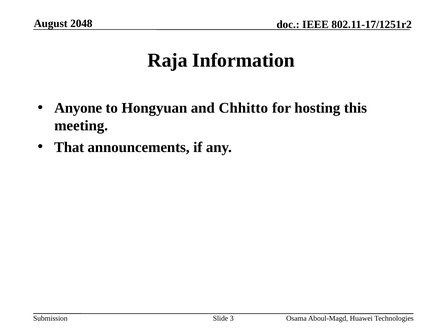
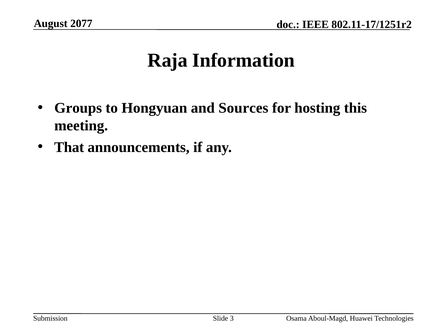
2048: 2048 -> 2077
Anyone: Anyone -> Groups
Chhitto: Chhitto -> Sources
